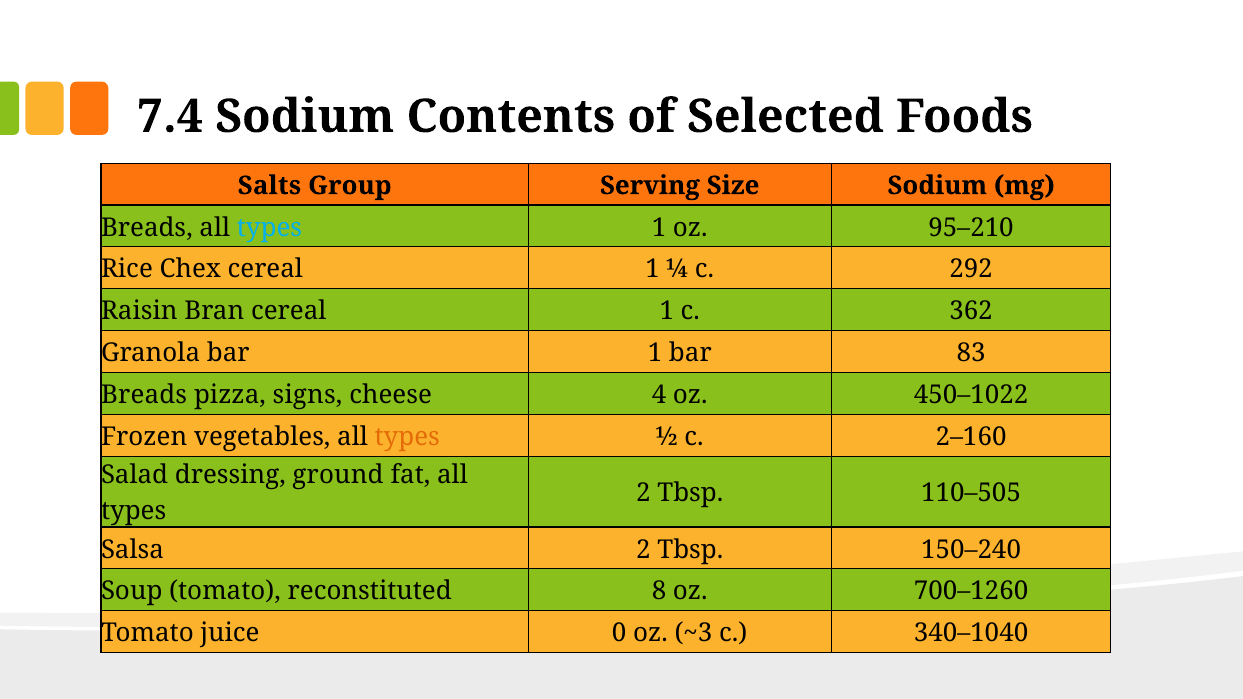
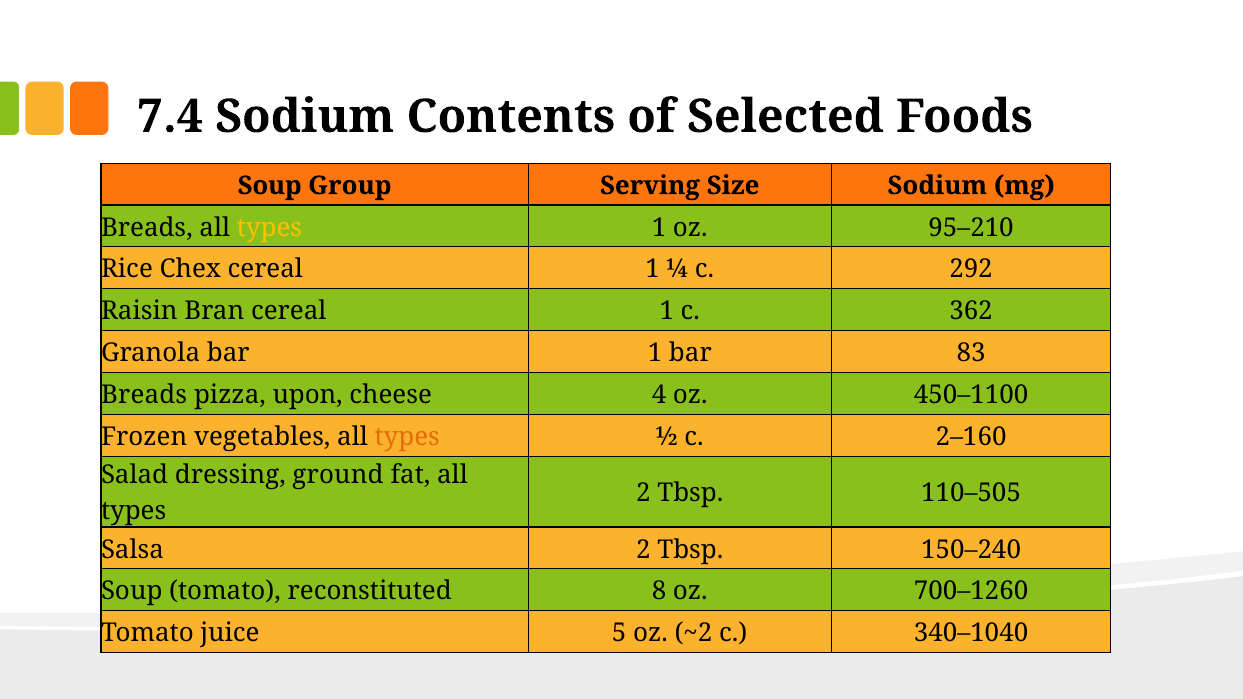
Salts at (269, 186): Salts -> Soup
types at (269, 228) colour: light blue -> yellow
signs: signs -> upon
450–1022: 450–1022 -> 450–1100
0: 0 -> 5
~3: ~3 -> ~2
